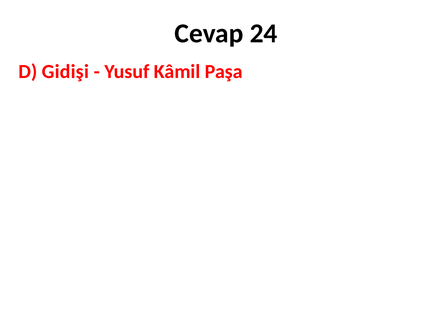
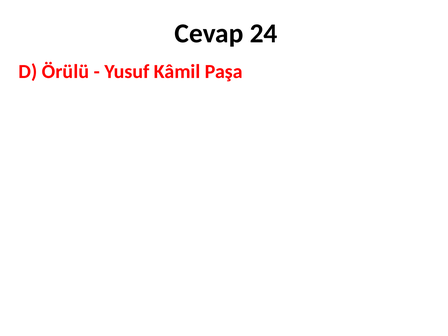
Gidişi: Gidişi -> Örülü
